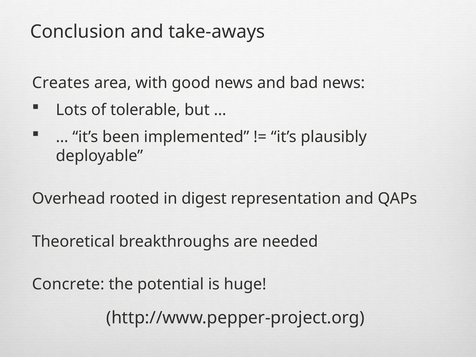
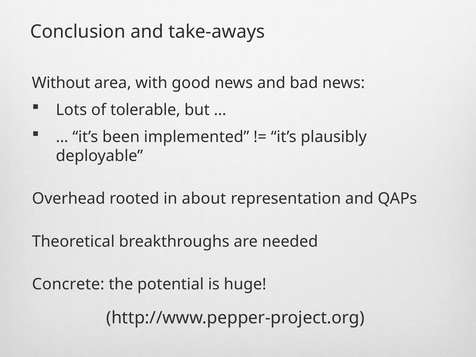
Creates: Creates -> Without
digest: digest -> about
